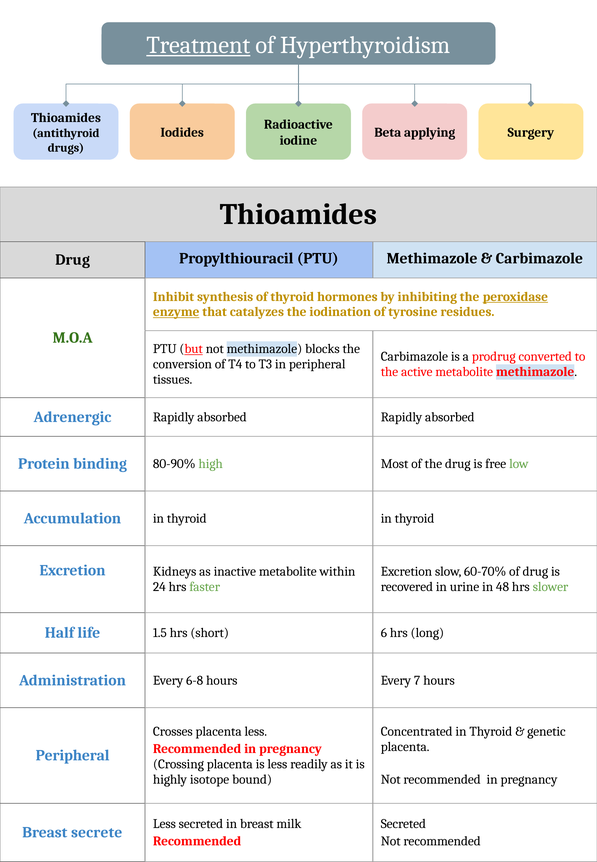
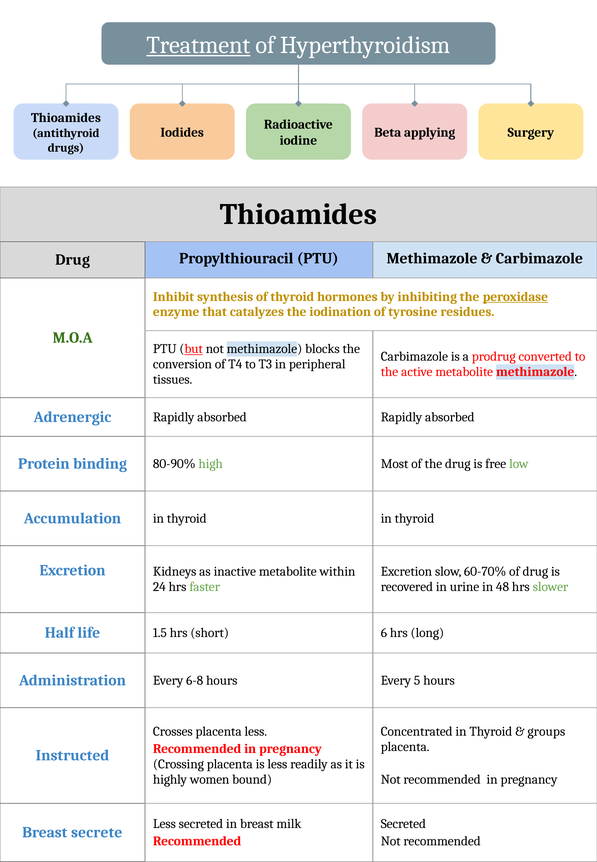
enzyme underline: present -> none
7: 7 -> 5
genetic: genetic -> groups
Peripheral at (73, 756): Peripheral -> Instructed
isotope: isotope -> women
